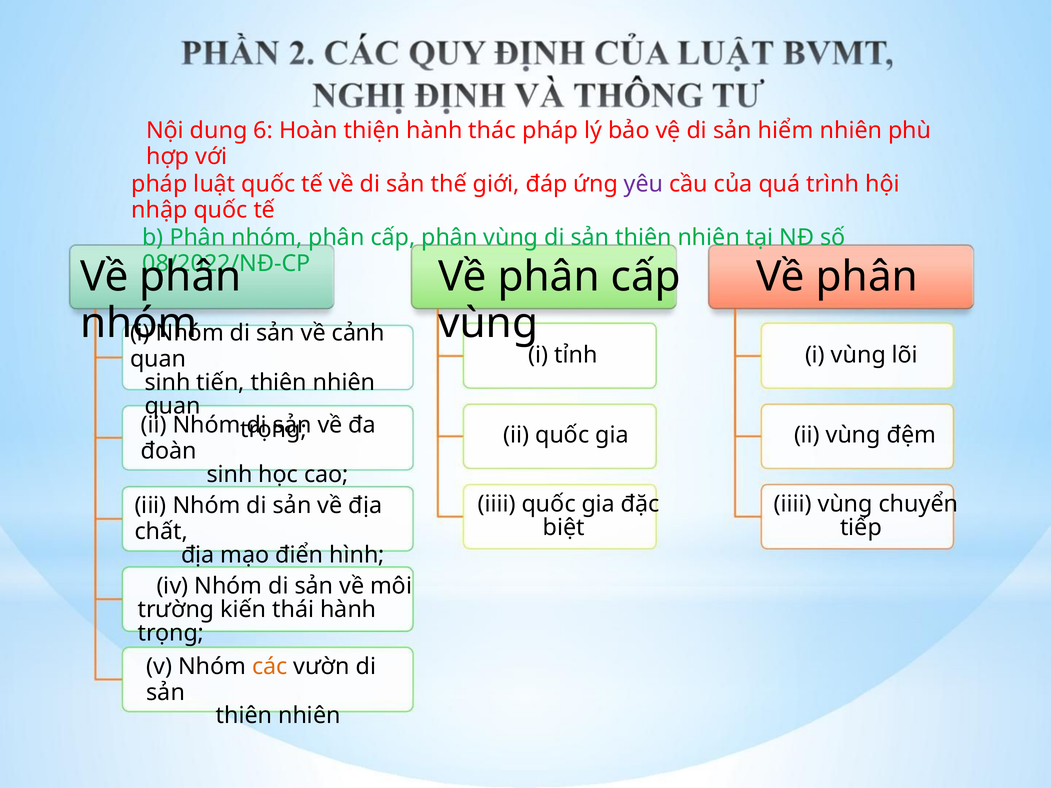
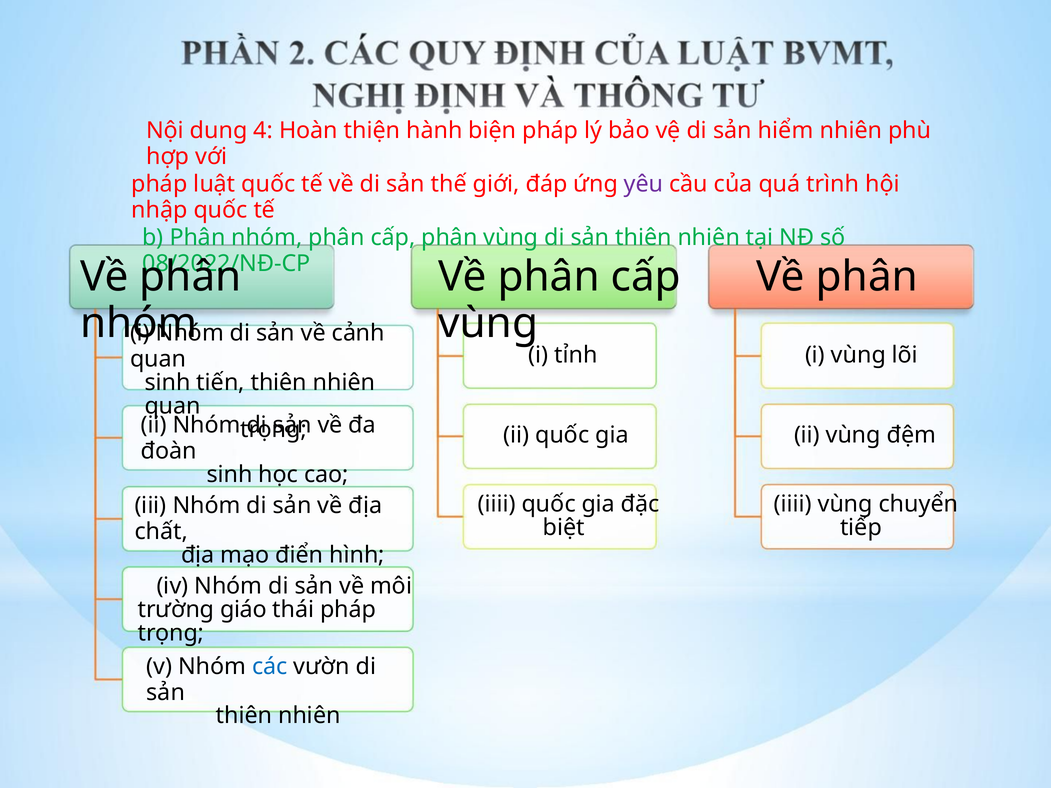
6: 6 -> 4
thác: thác -> biện
kiến: kiến -> giáo
thái hành: hành -> pháp
các colour: orange -> blue
